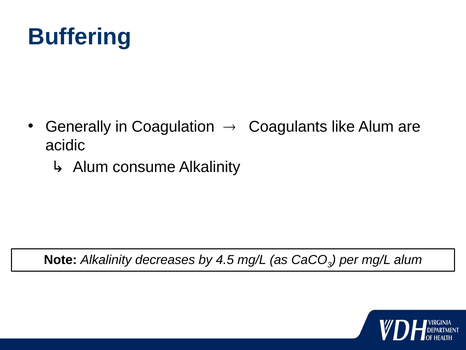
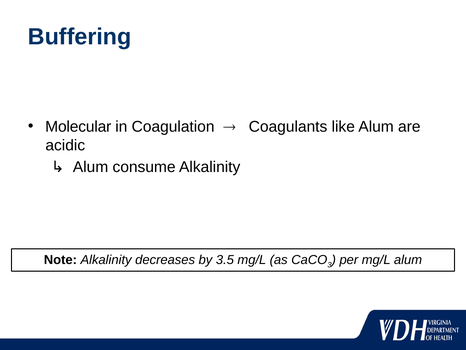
Generally: Generally -> Molecular
4.5: 4.5 -> 3.5
